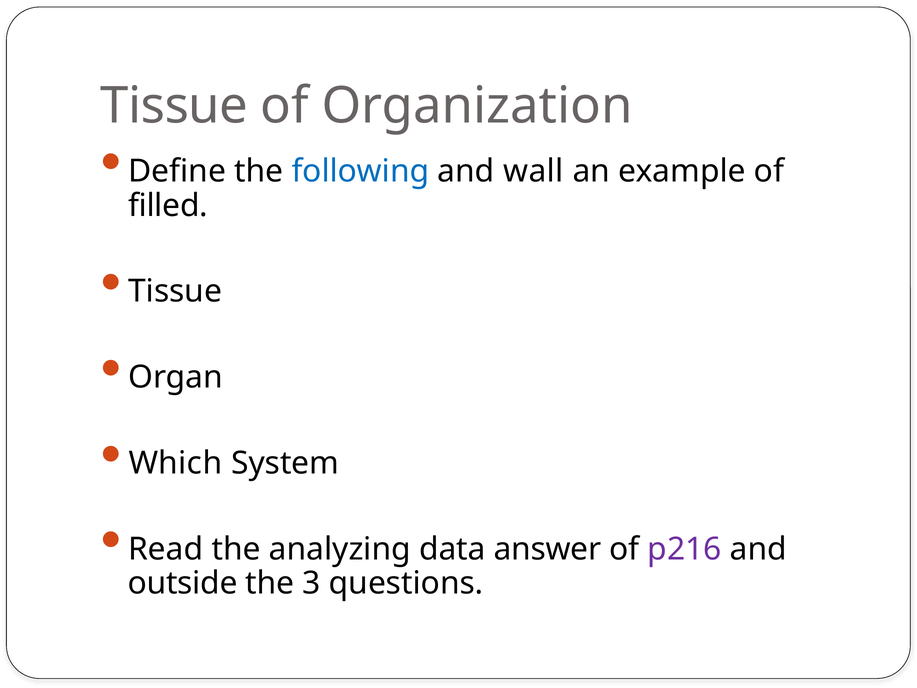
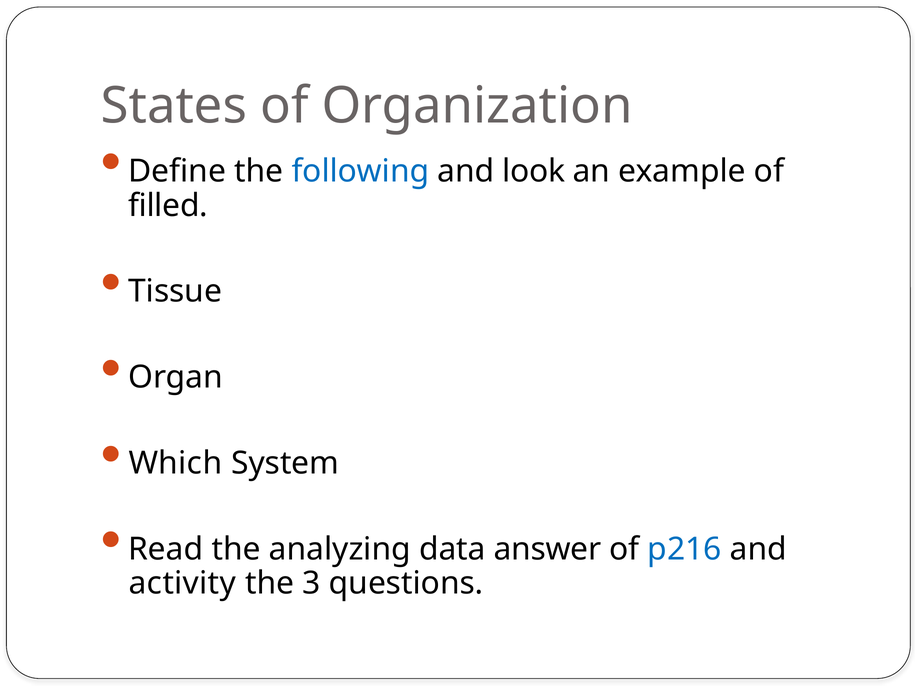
Tissue at (174, 106): Tissue -> States
wall: wall -> look
p216 colour: purple -> blue
outside: outside -> activity
